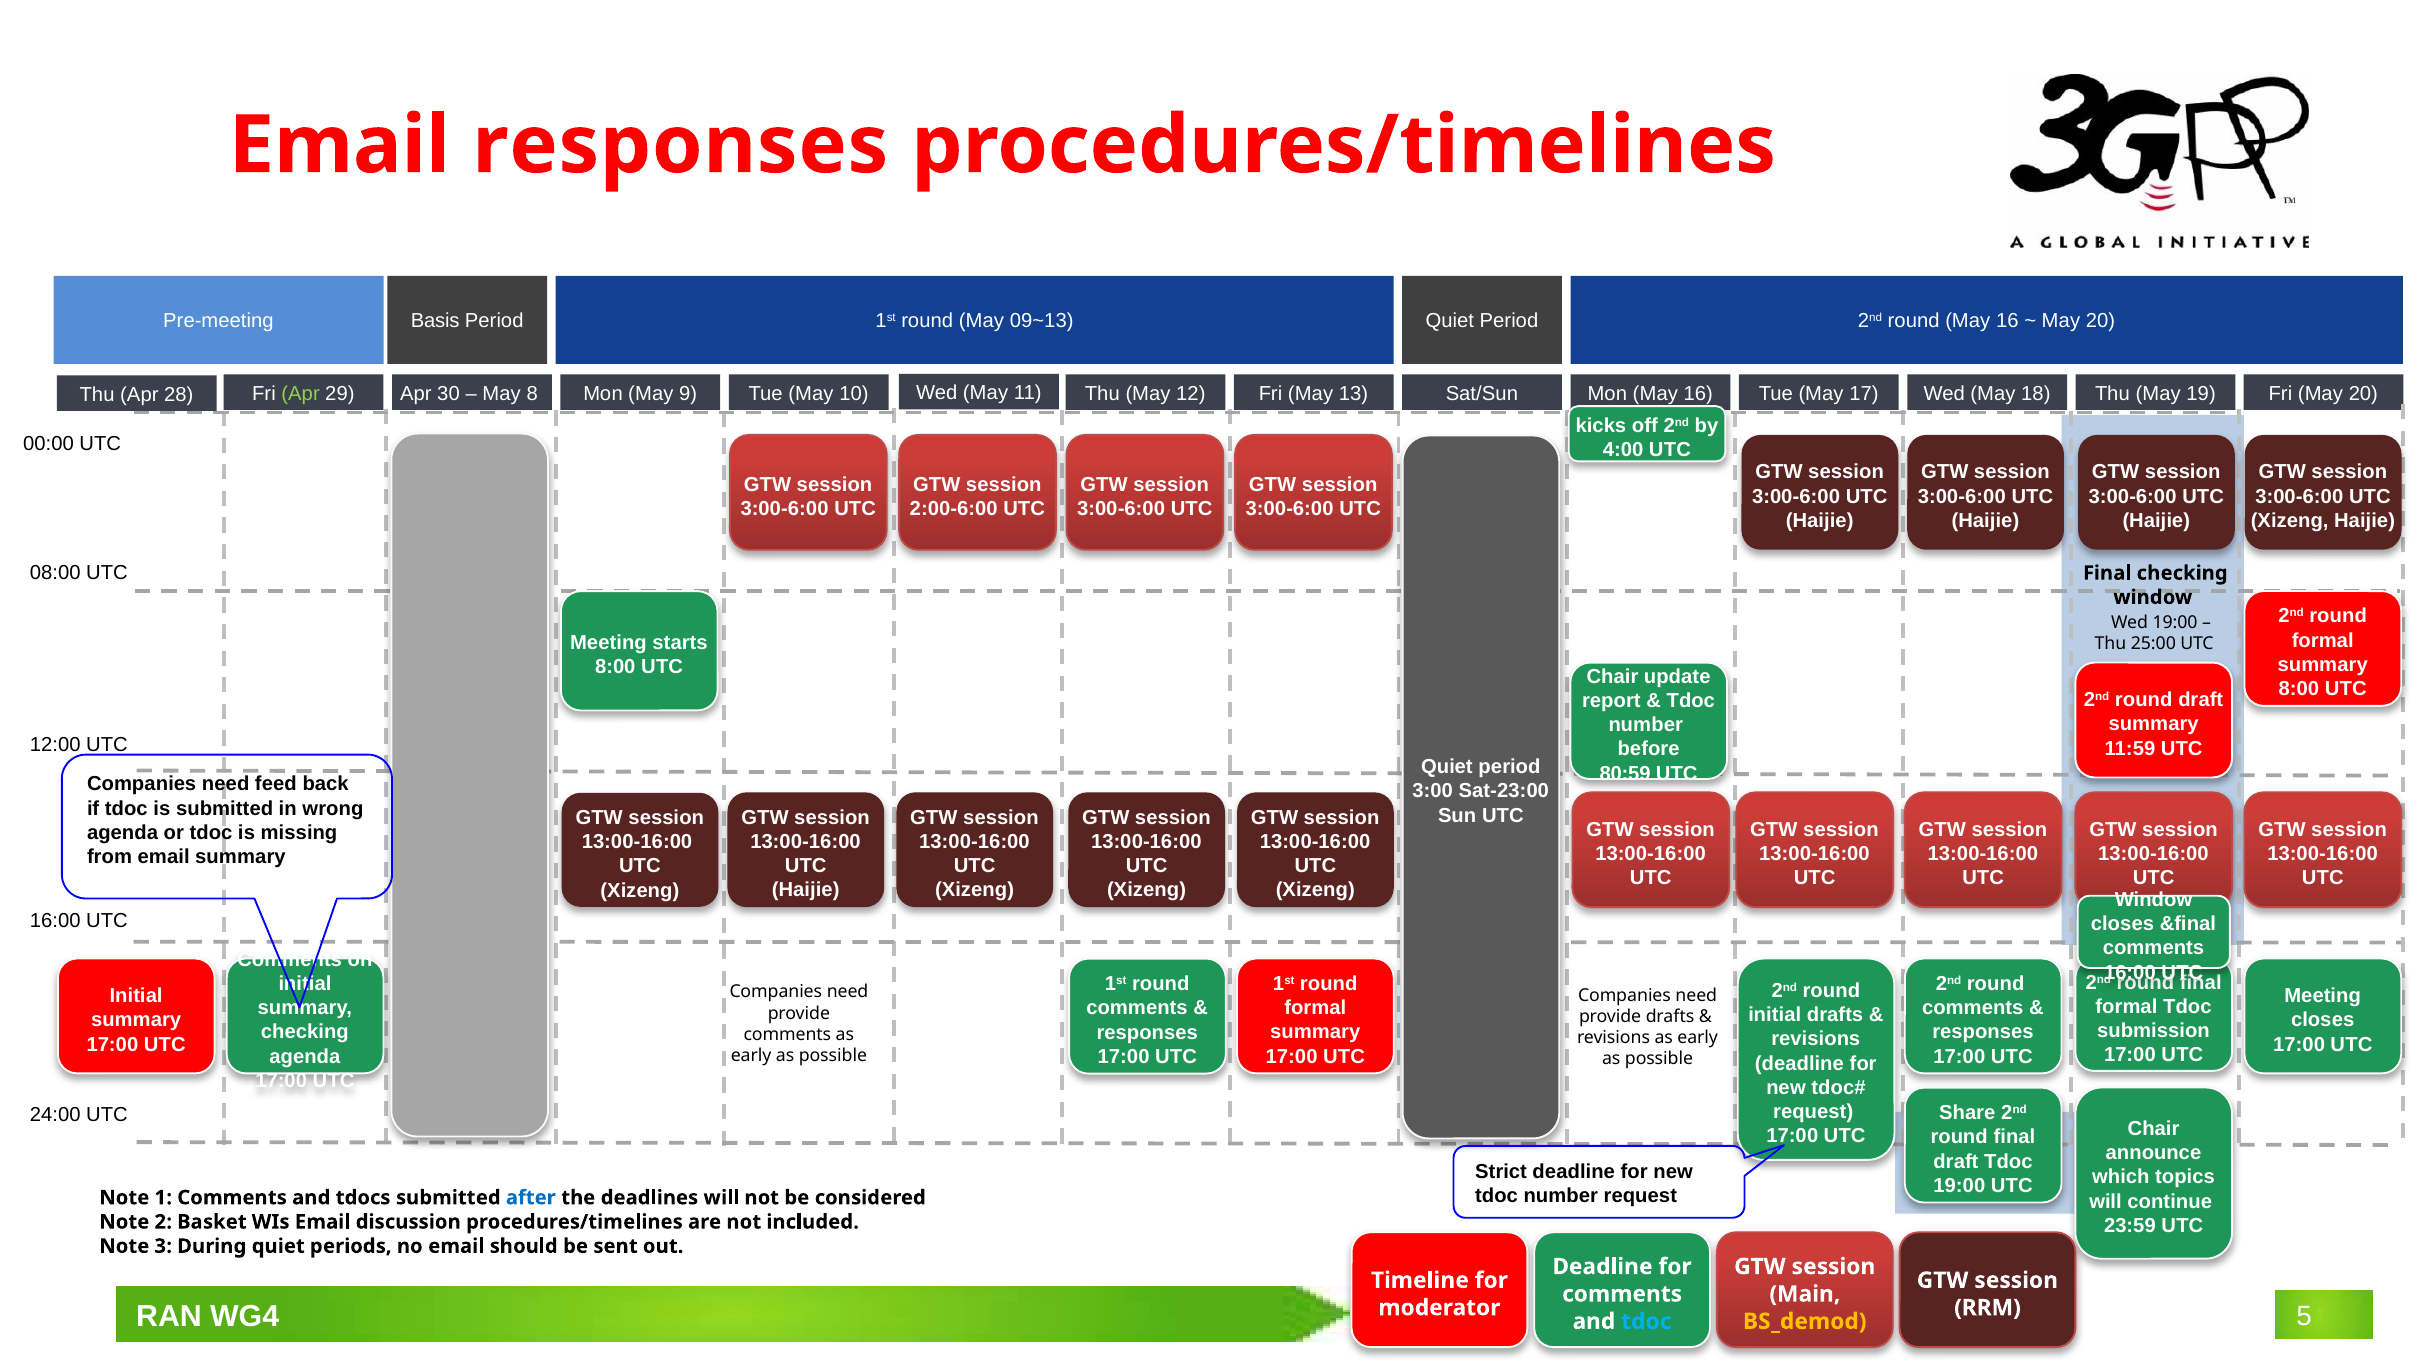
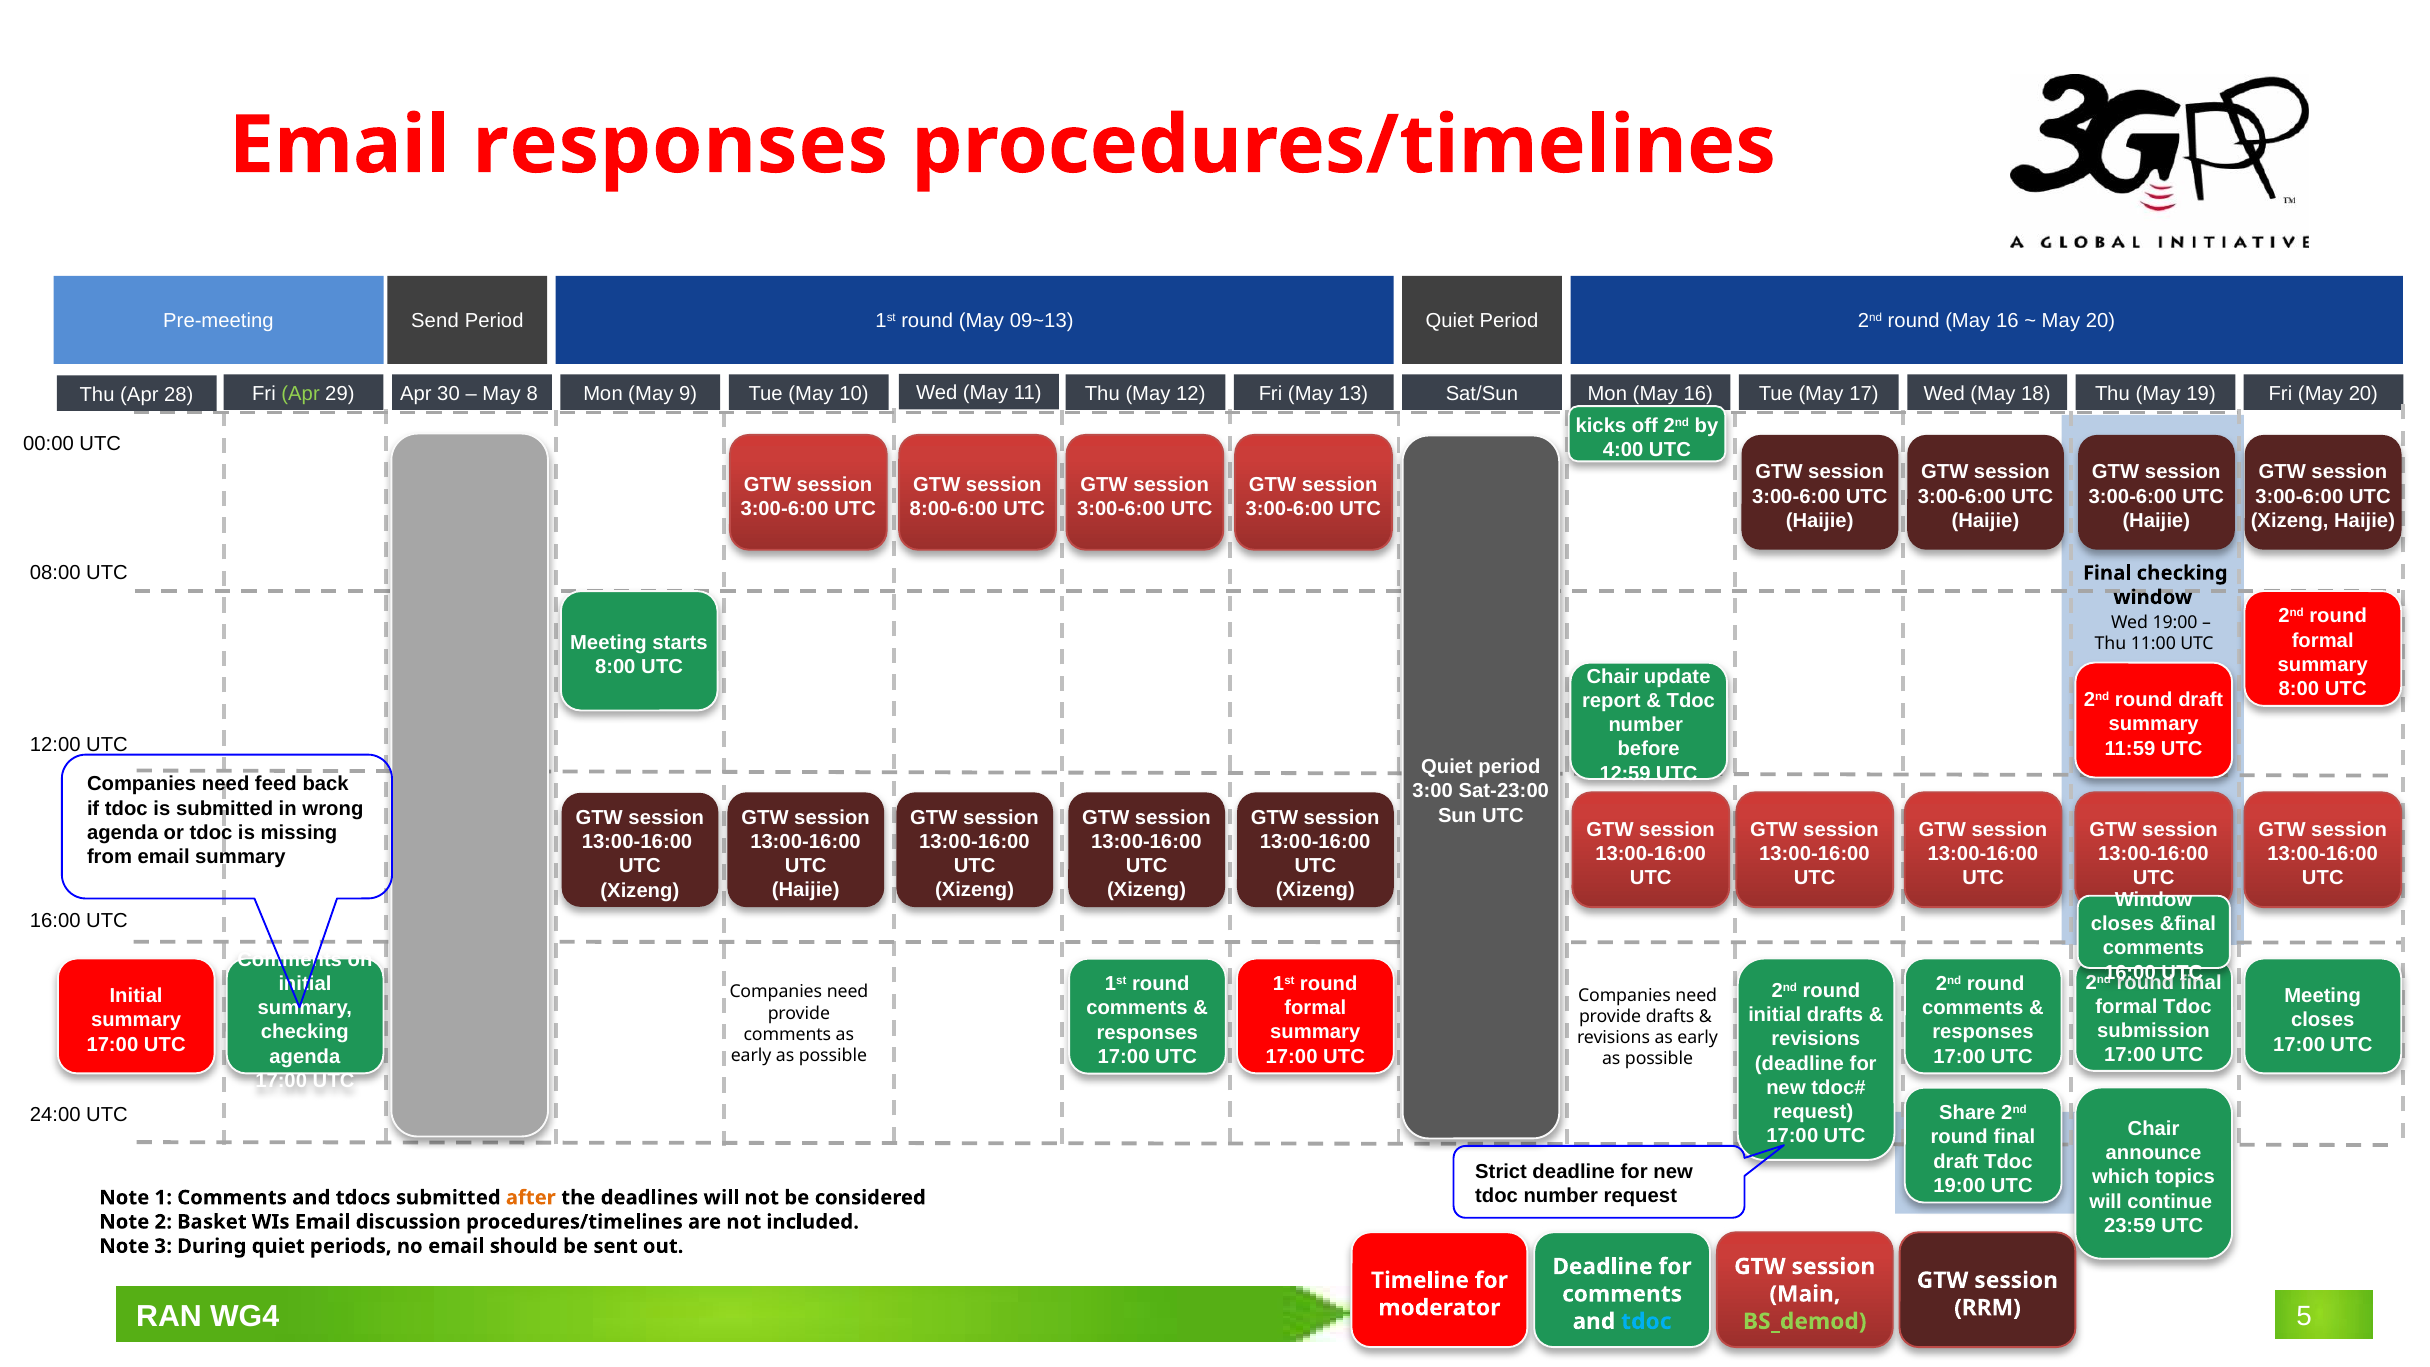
Basis: Basis -> Send
2:00-6:00: 2:00-6:00 -> 8:00-6:00
25:00: 25:00 -> 11:00
80:59: 80:59 -> 12:59
after colour: blue -> orange
BS_demod colour: yellow -> light green
